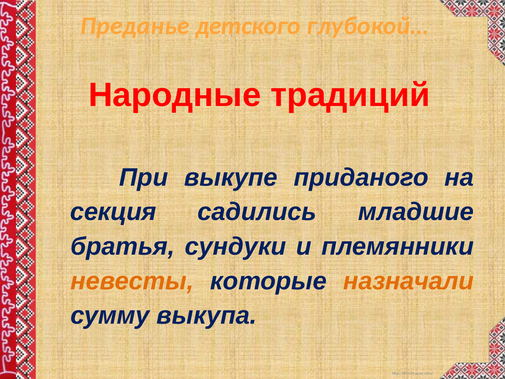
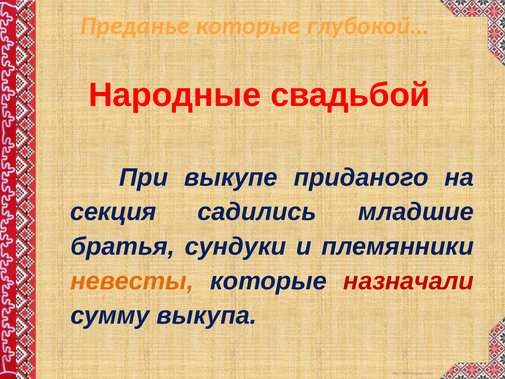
Преданье детского: детского -> которые
традиций: традиций -> свадьбой
назначали colour: orange -> red
